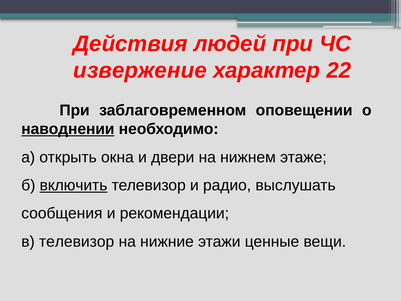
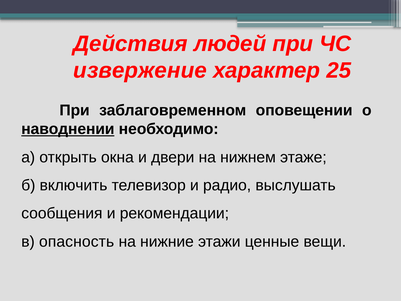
22: 22 -> 25
включить underline: present -> none
в телевизор: телевизор -> опасность
